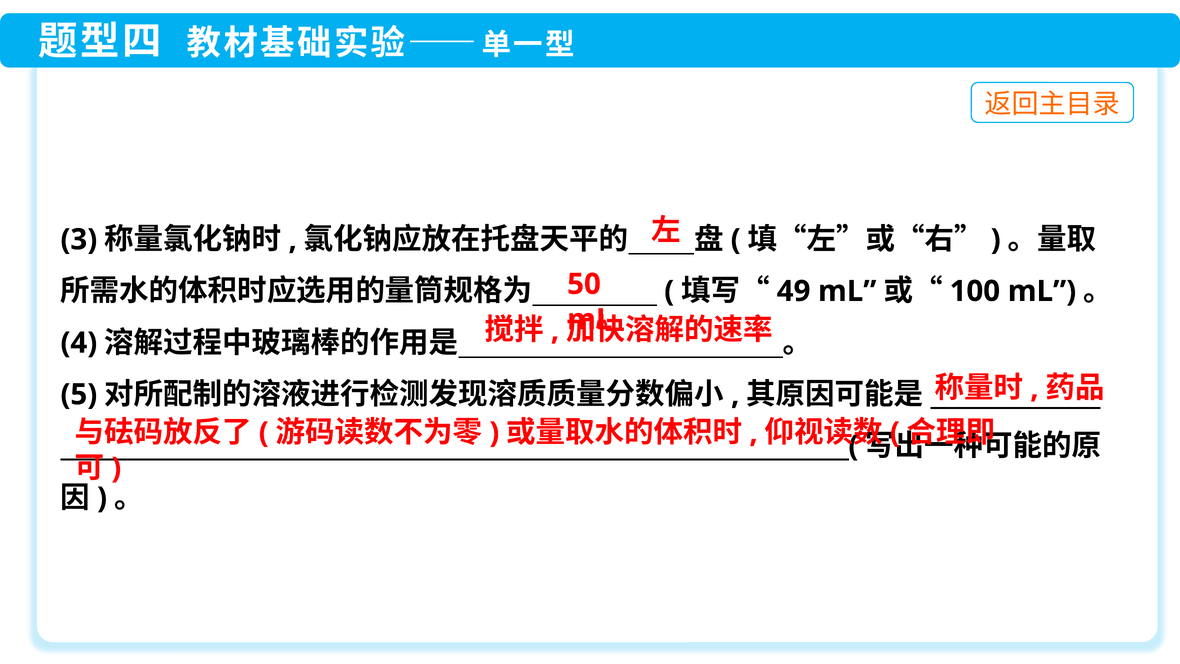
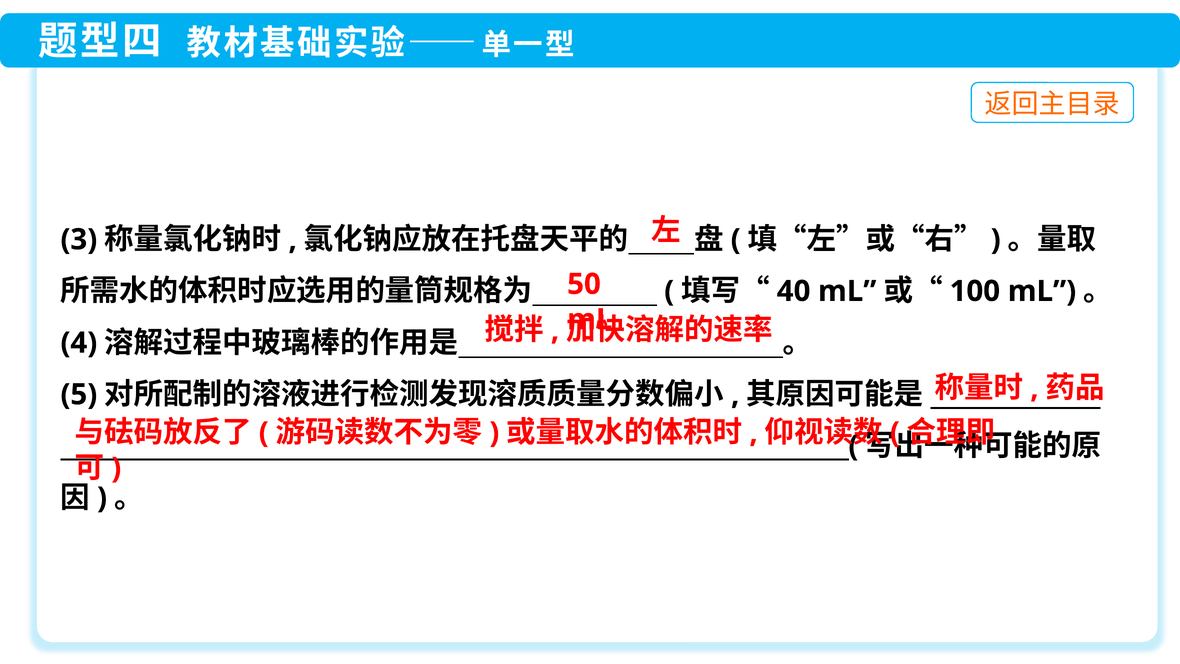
49: 49 -> 40
